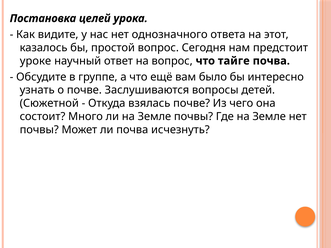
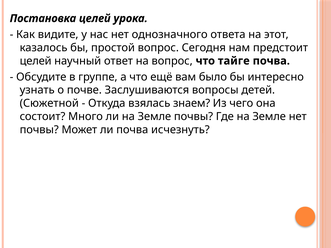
уроке at (35, 61): уроке -> целей
взялась почве: почве -> знаем
